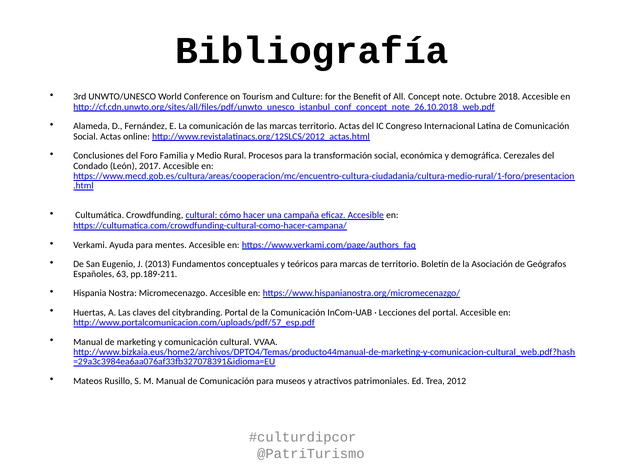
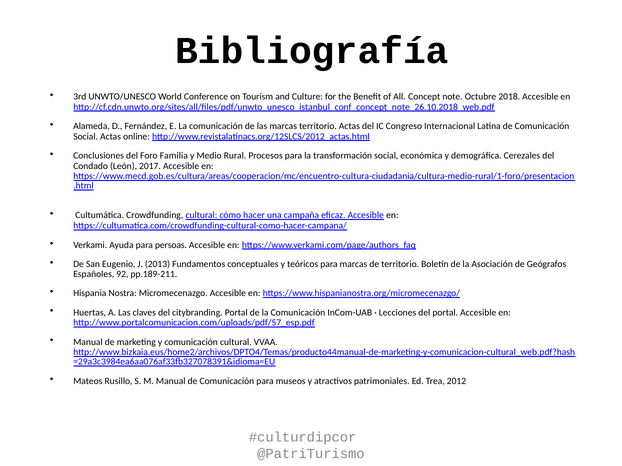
mentes: mentes -> persoas
63: 63 -> 92
